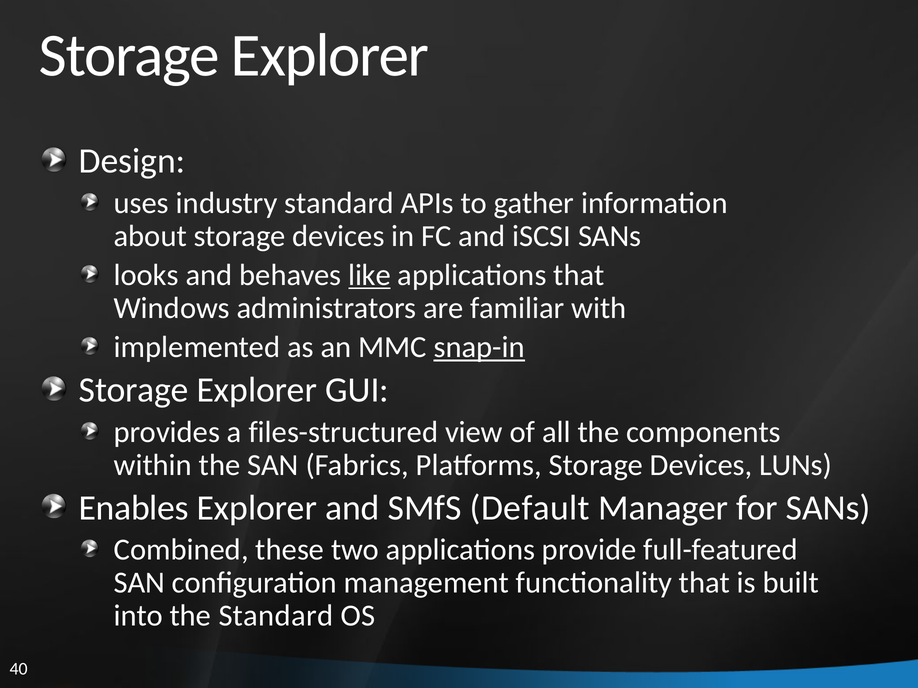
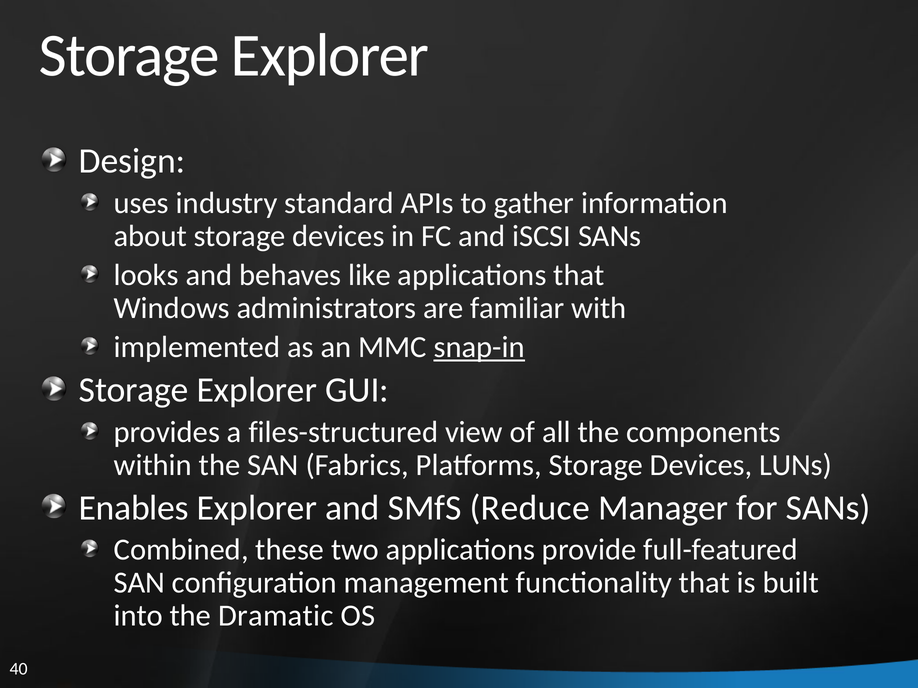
like underline: present -> none
Default: Default -> Reduce
the Standard: Standard -> Dramatic
